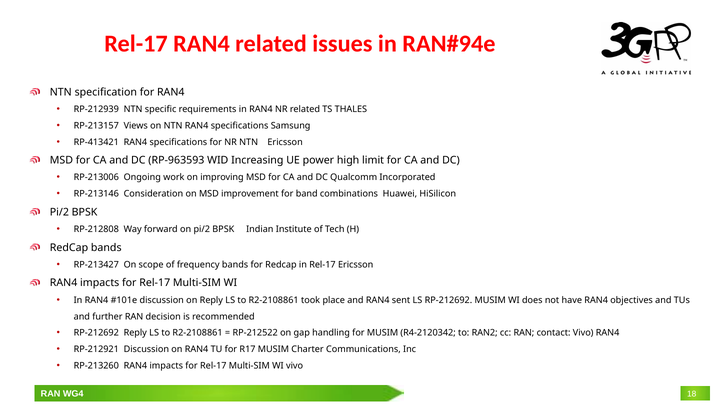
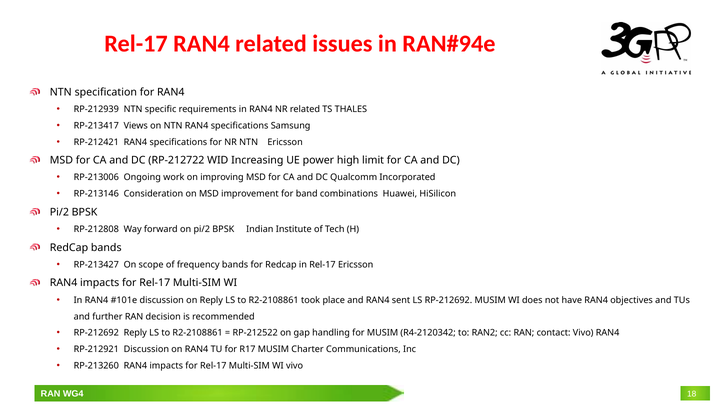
RP-213157: RP-213157 -> RP-213417
RP-413421: RP-413421 -> RP-212421
RP-963593: RP-963593 -> RP-212722
